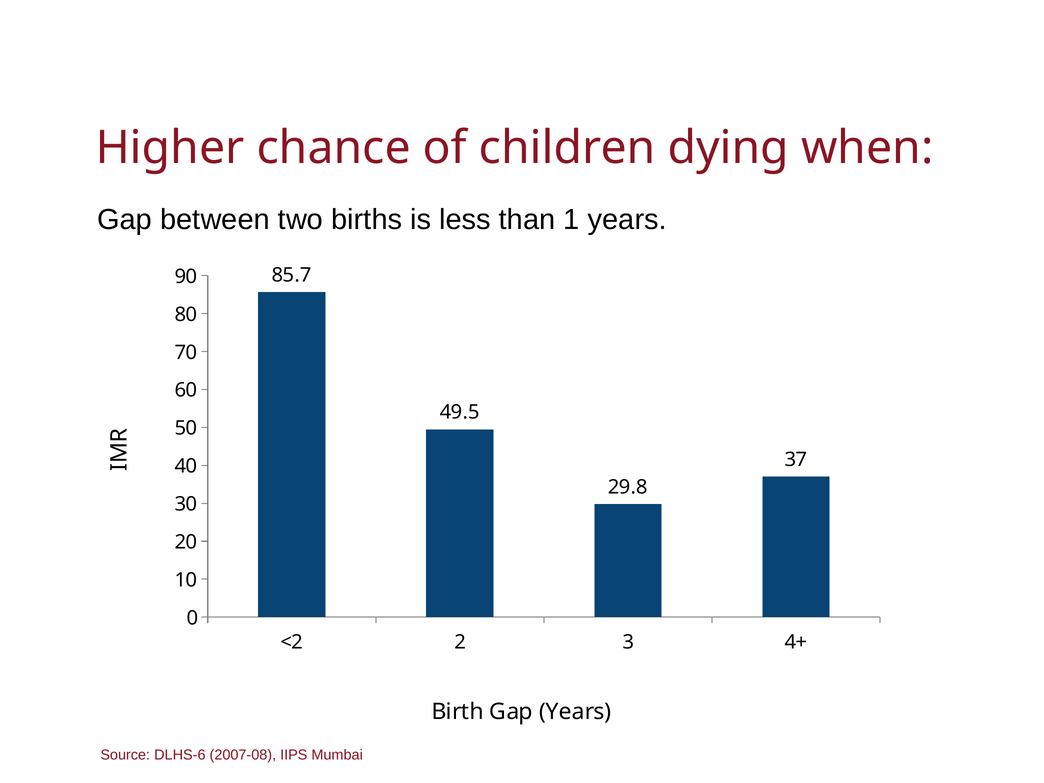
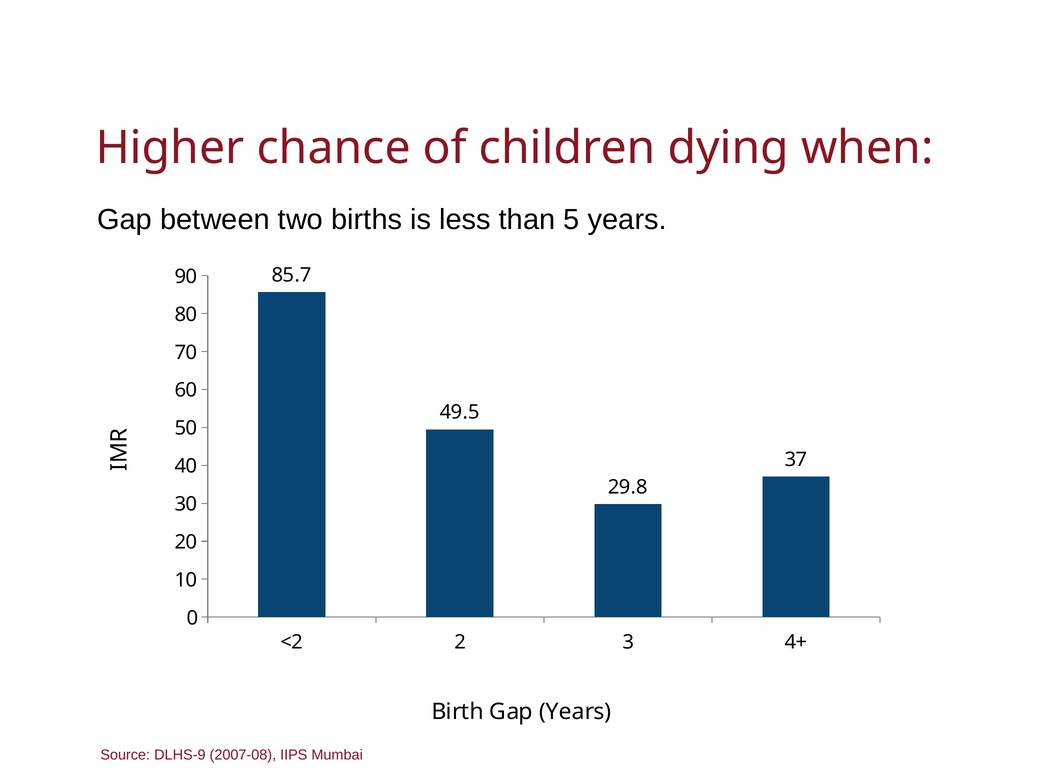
1: 1 -> 5
DLHS-6: DLHS-6 -> DLHS-9
